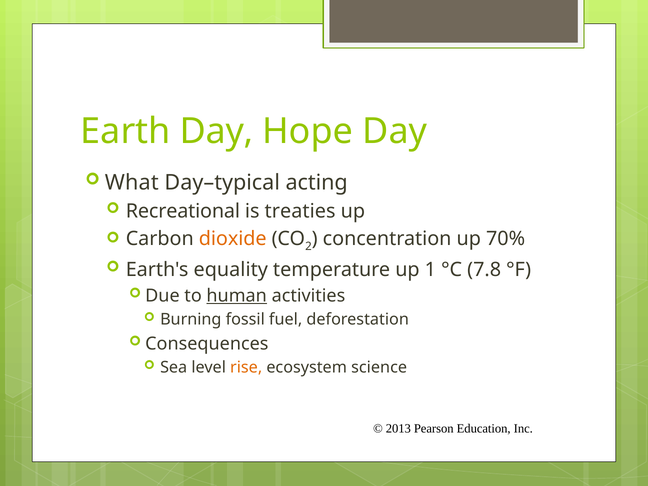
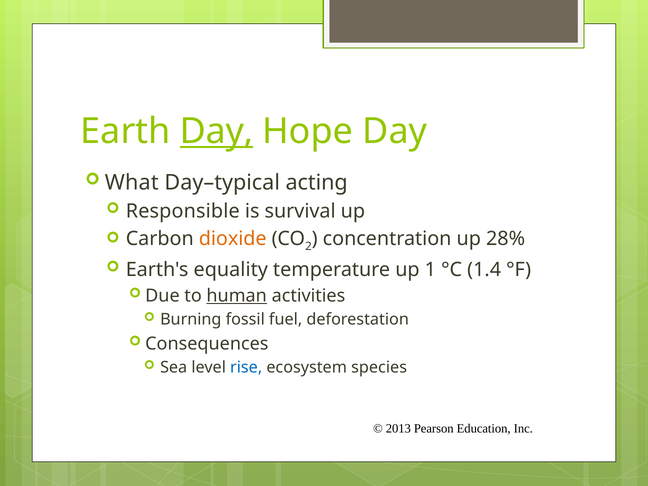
Day at (217, 131) underline: none -> present
Recreational: Recreational -> Responsible
treaties: treaties -> survival
70%: 70% -> 28%
7.8: 7.8 -> 1.4
rise colour: orange -> blue
science: science -> species
